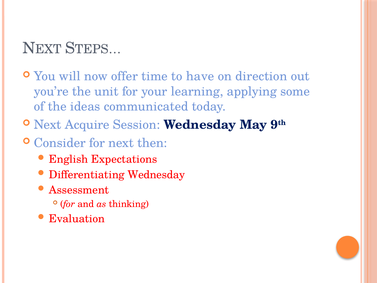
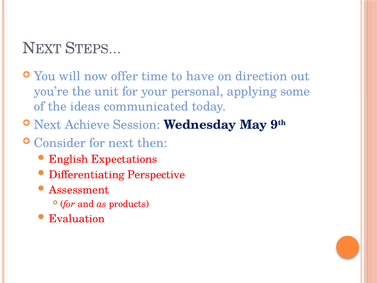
learning: learning -> personal
Acquire: Acquire -> Achieve
Differentiating Wednesday: Wednesday -> Perspective
thinking: thinking -> products
